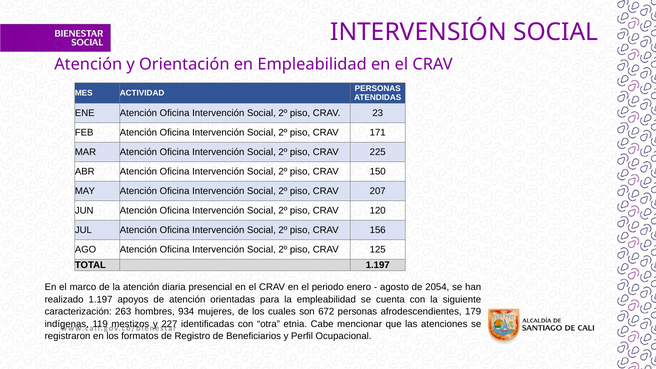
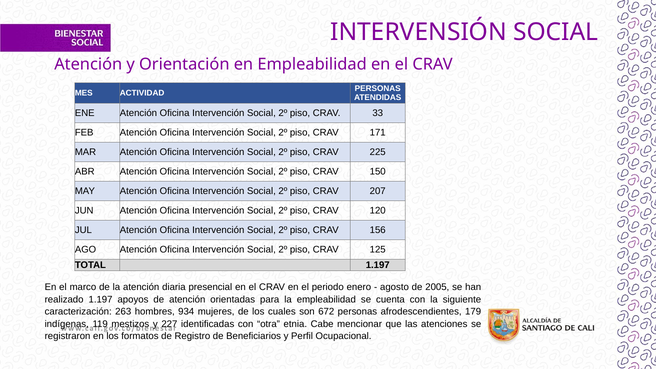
23: 23 -> 33
2054: 2054 -> 2005
